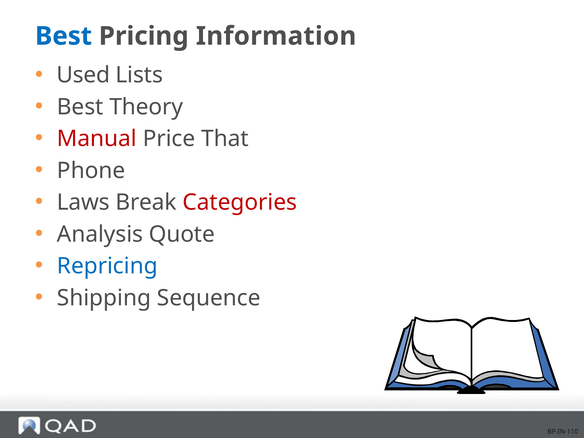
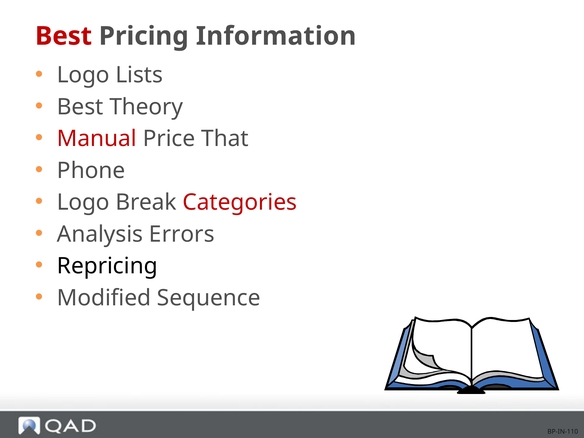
Best at (64, 36) colour: blue -> red
Used at (83, 75): Used -> Logo
Laws at (83, 202): Laws -> Logo
Quote: Quote -> Errors
Repricing colour: blue -> black
Shipping: Shipping -> Modified
